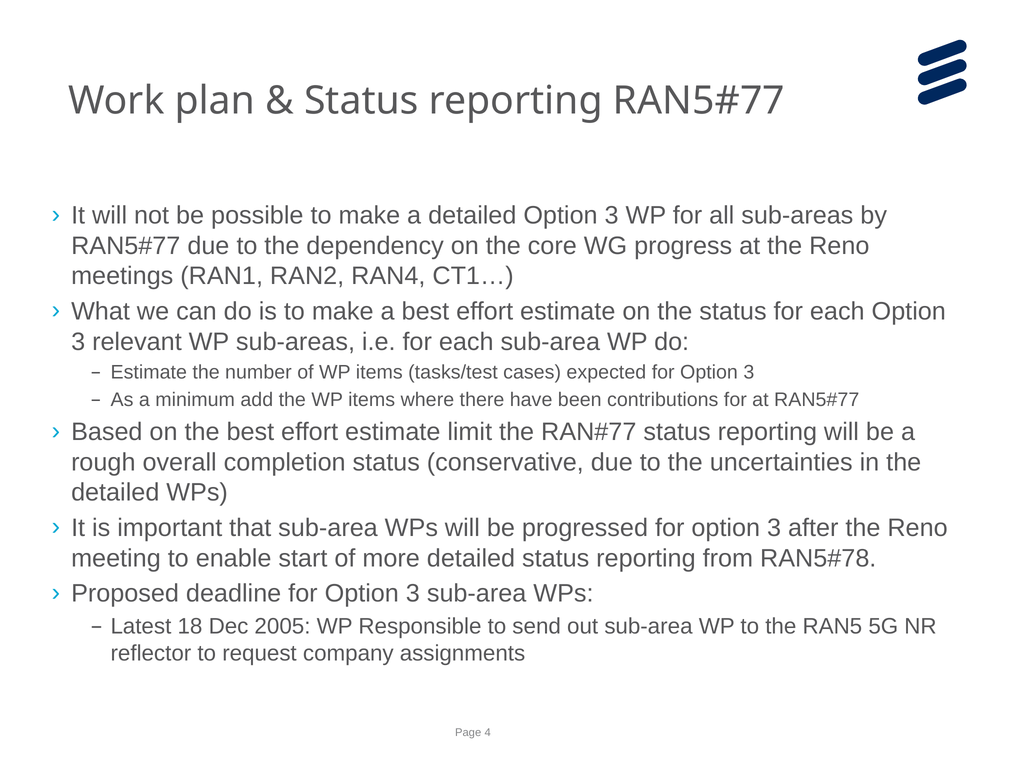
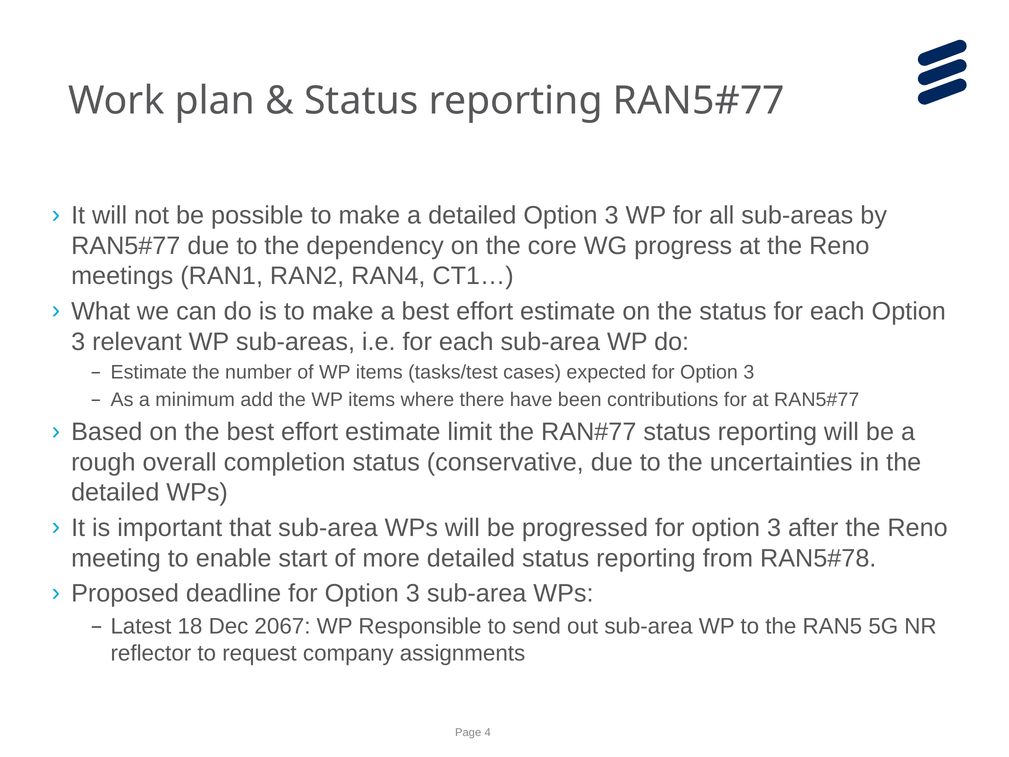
2005: 2005 -> 2067
